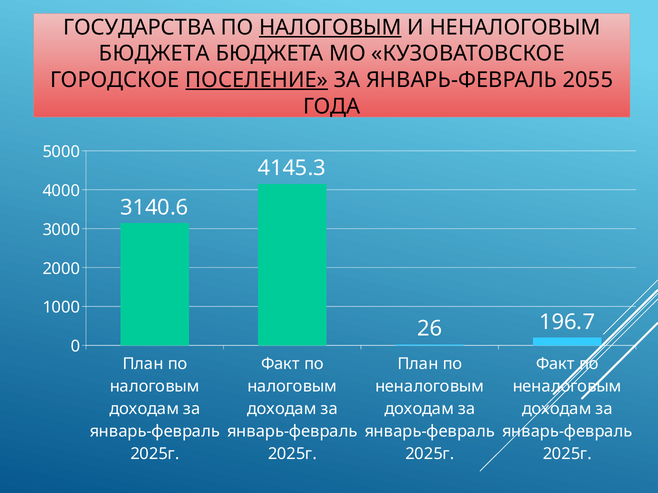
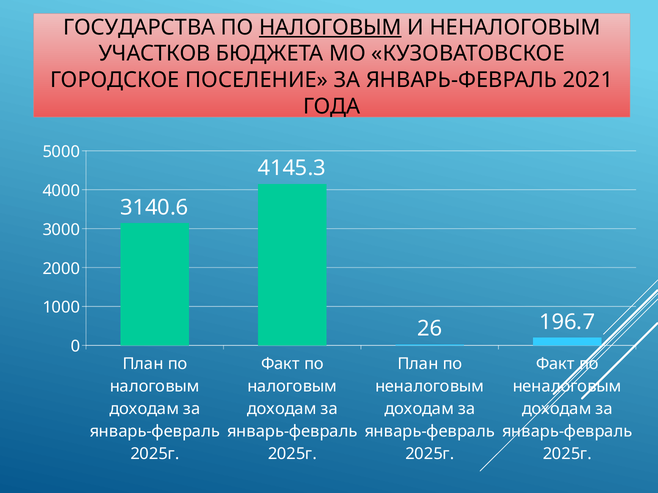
БЮДЖЕТА at (154, 54): БЮДЖЕТА -> УЧАСТКОВ
ПОСЕЛЕНИЕ underline: present -> none
2055: 2055 -> 2021
